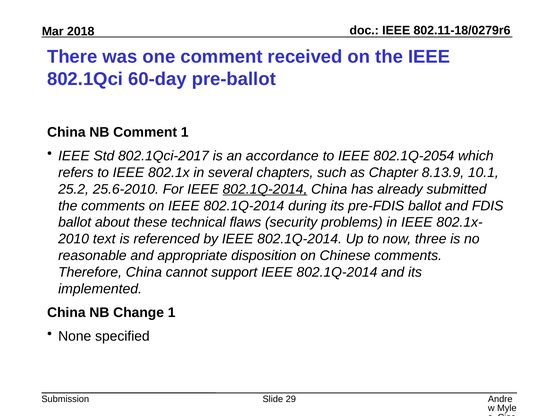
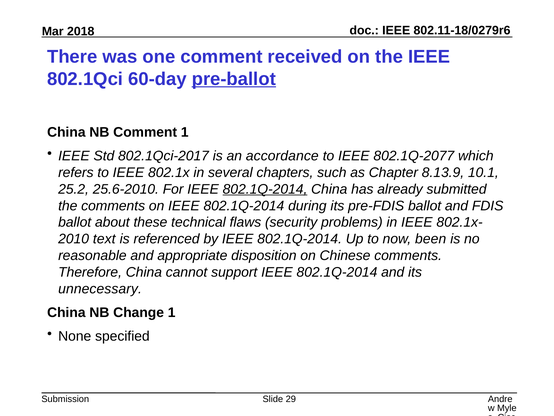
pre-ballot underline: none -> present
802.1Q-2054: 802.1Q-2054 -> 802.1Q-2077
three: three -> been
implemented: implemented -> unnecessary
